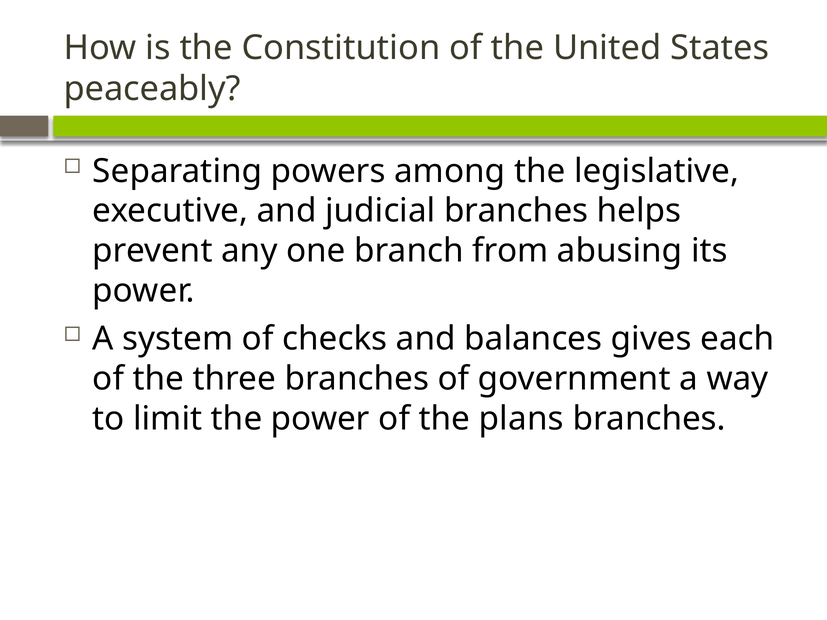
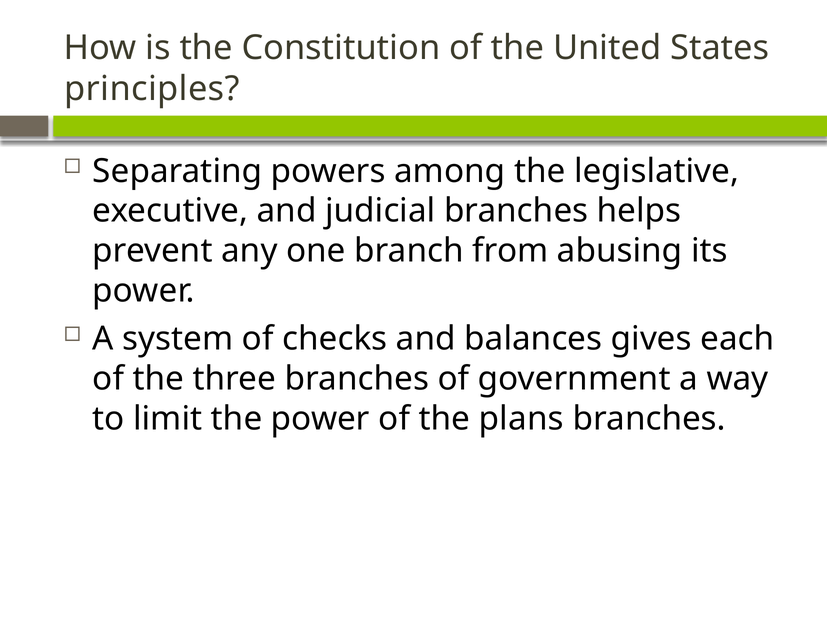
peaceably: peaceably -> principles
